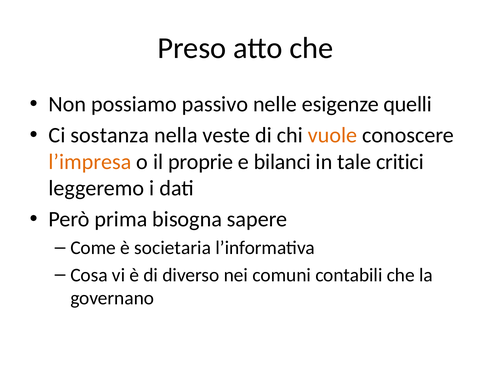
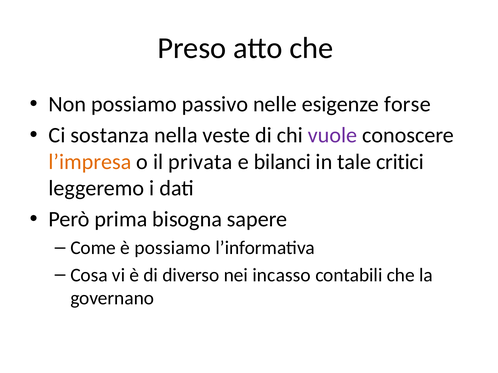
quelli: quelli -> forse
vuole colour: orange -> purple
proprie: proprie -> privata
è societaria: societaria -> possiamo
comuni: comuni -> incasso
